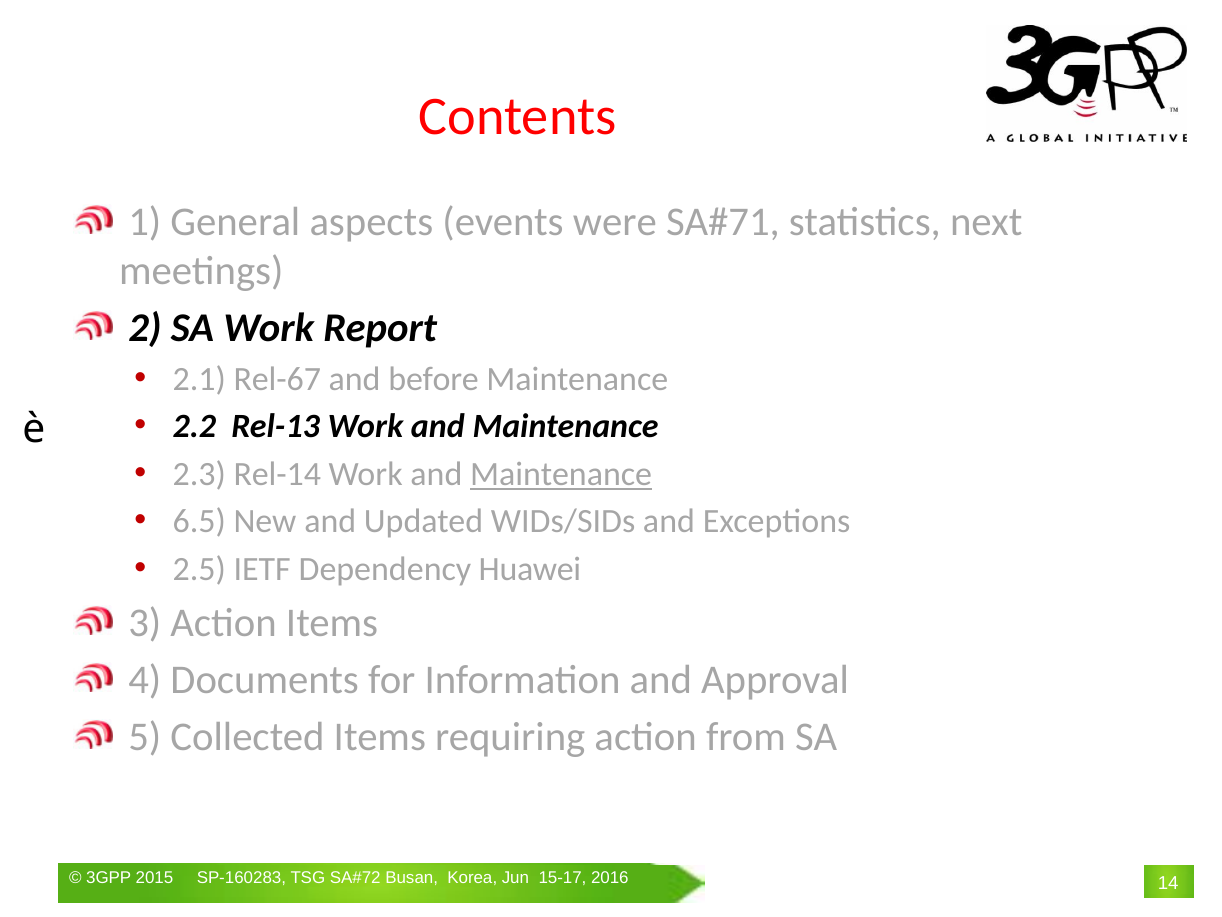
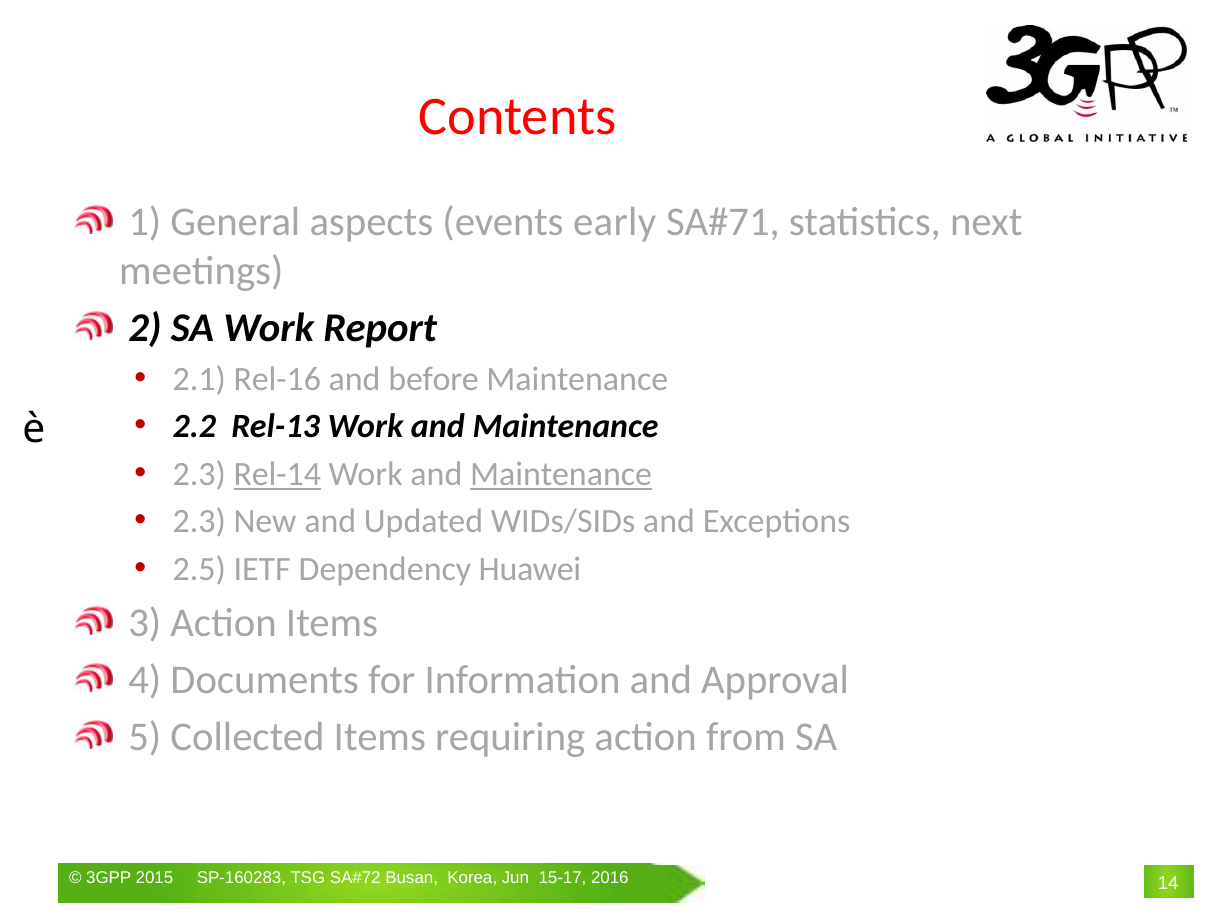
were: were -> early
Rel-67: Rel-67 -> Rel-16
Rel-14 underline: none -> present
6.5 at (199, 521): 6.5 -> 2.3
